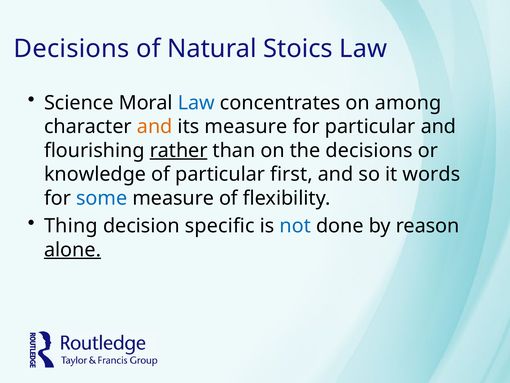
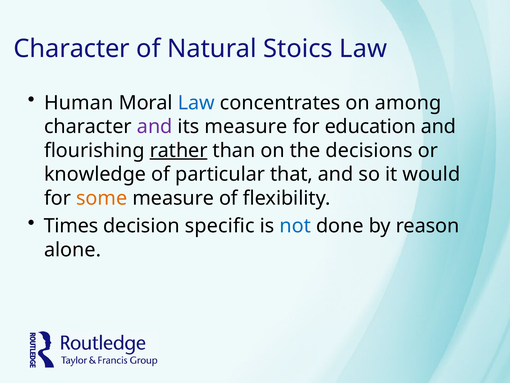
Decisions at (72, 49): Decisions -> Character
Science: Science -> Human
and at (155, 127) colour: orange -> purple
for particular: particular -> education
first: first -> that
words: words -> would
some colour: blue -> orange
Thing: Thing -> Times
alone underline: present -> none
